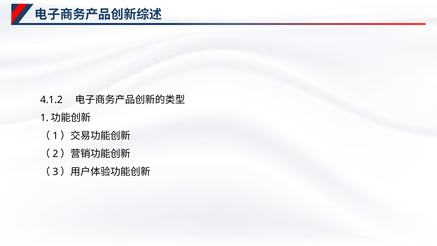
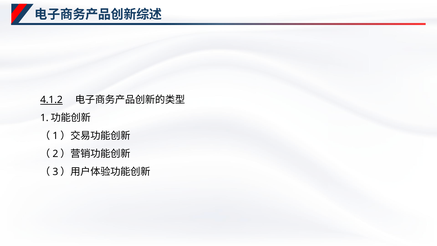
4.1.2 underline: none -> present
